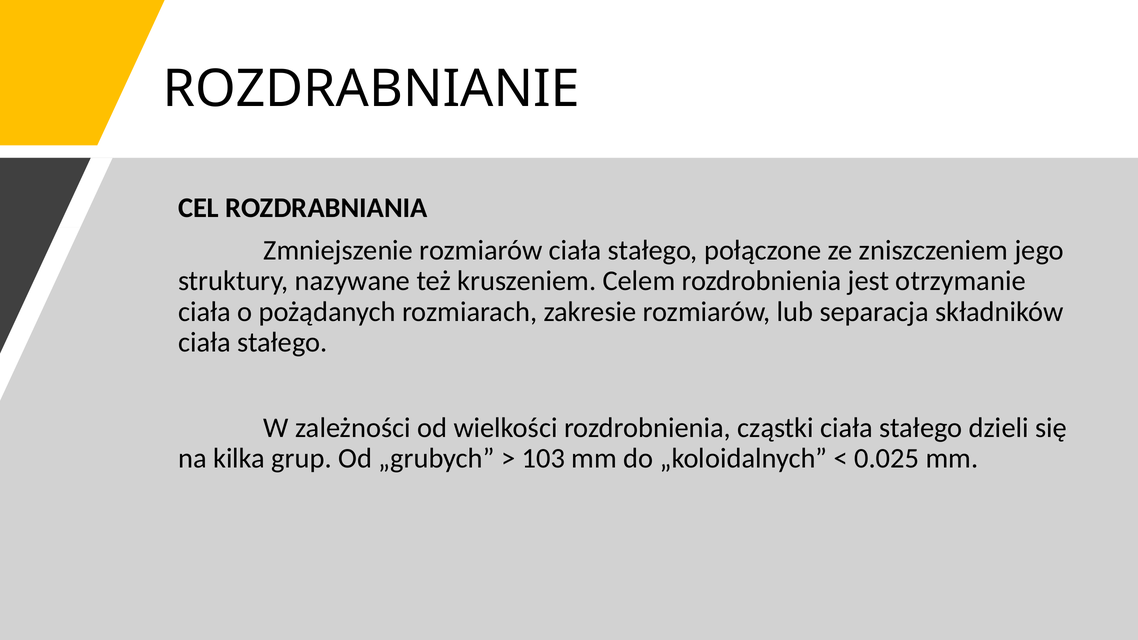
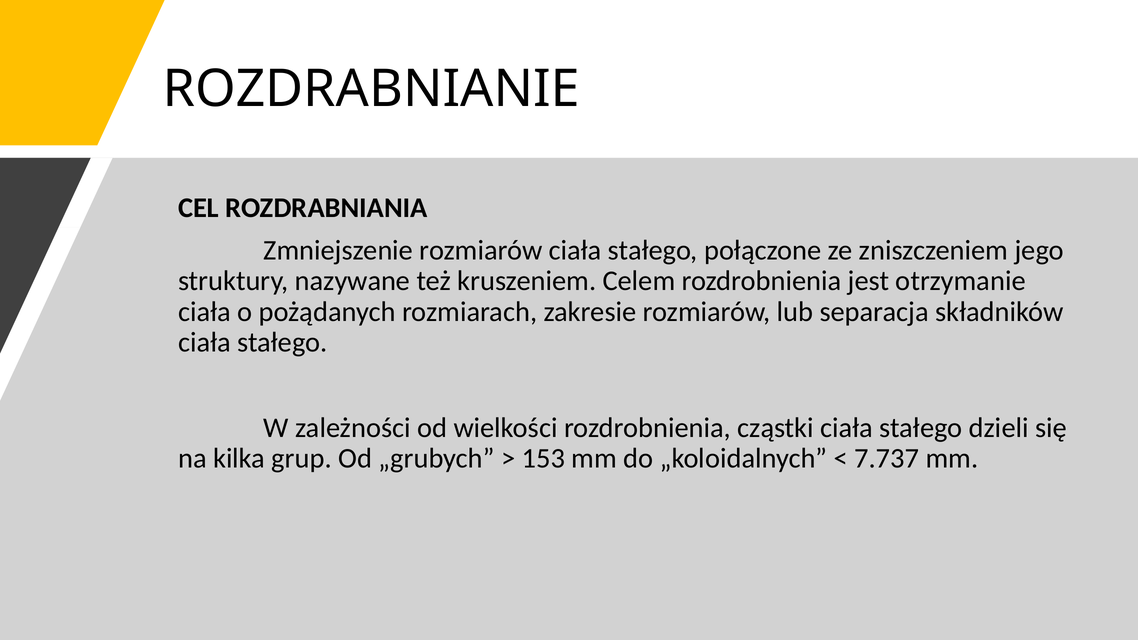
103: 103 -> 153
0.025: 0.025 -> 7.737
